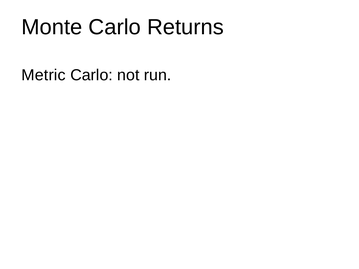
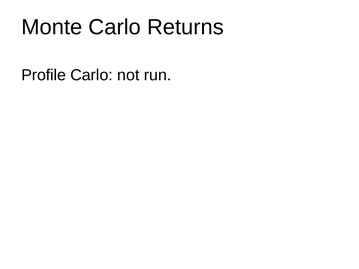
Metric: Metric -> Profile
